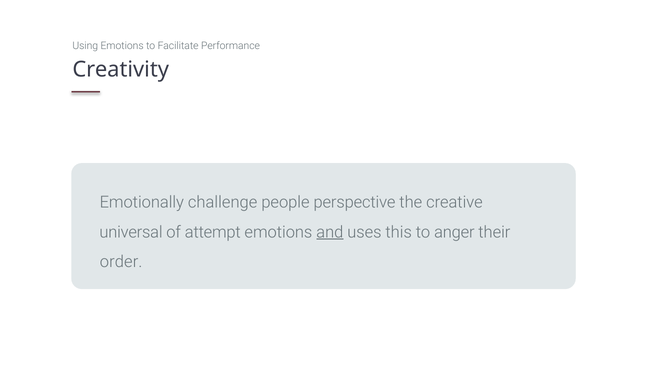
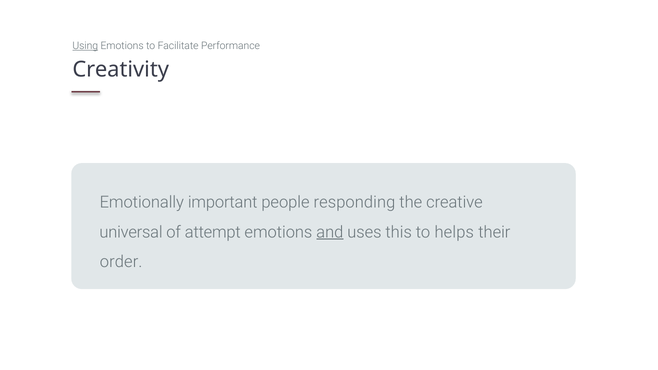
Using underline: none -> present
challenge: challenge -> important
perspective: perspective -> responding
anger: anger -> helps
